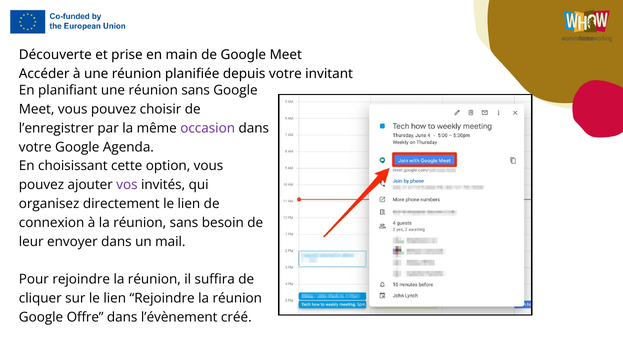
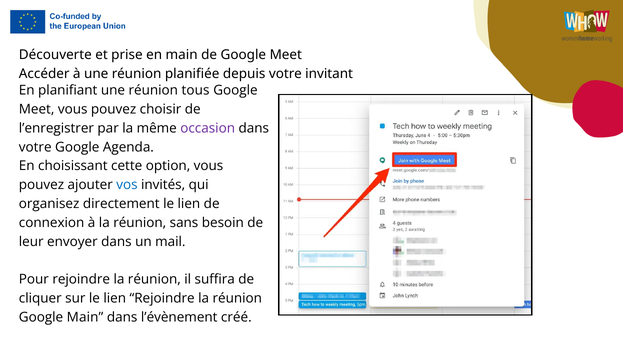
une réunion sans: sans -> tous
vos colour: purple -> blue
Google Offre: Offre -> Main
